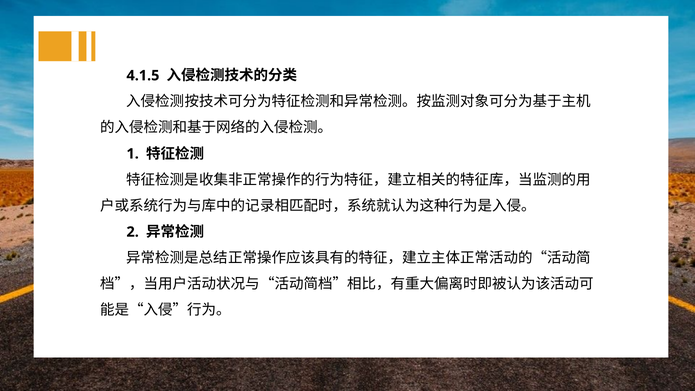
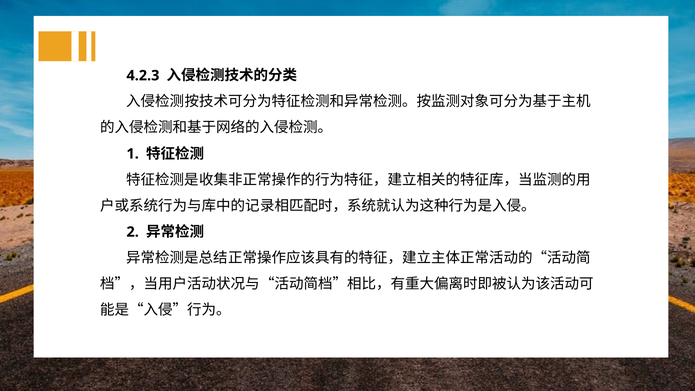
4.1.5: 4.1.5 -> 4.2.3
